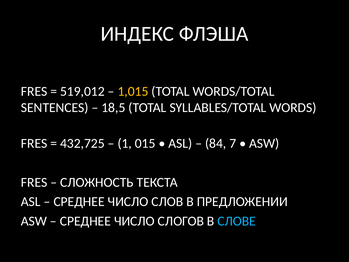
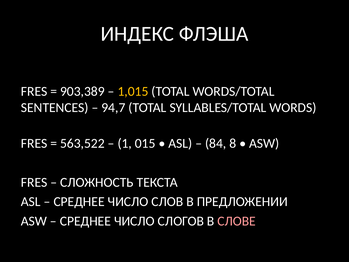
519,012: 519,012 -> 903,389
18,5: 18,5 -> 94,7
432,725: 432,725 -> 563,522
7: 7 -> 8
СЛОВЕ colour: light blue -> pink
